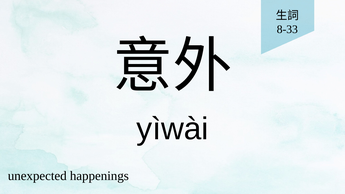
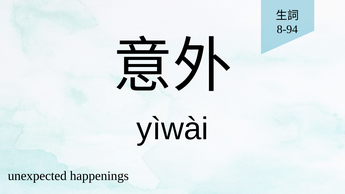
8-33: 8-33 -> 8-94
